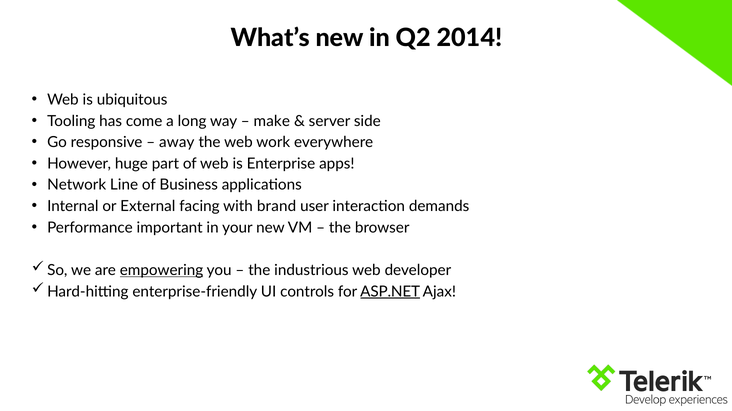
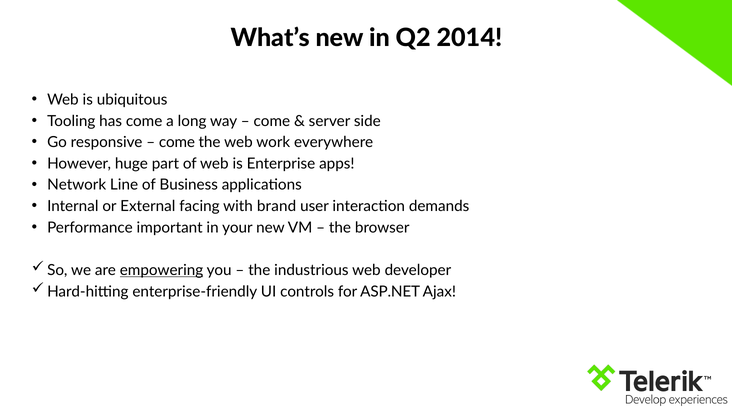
make at (272, 121): make -> come
away at (177, 143): away -> come
ASP.NET underline: present -> none
